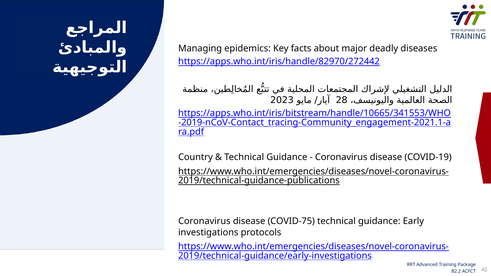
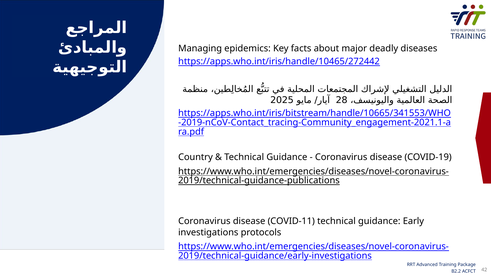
https://apps.who.int/iris/handle/82970/272442: https://apps.who.int/iris/handle/82970/272442 -> https://apps.who.int/iris/handle/10465/272442
2023: 2023 -> 2025
COVID-75: COVID-75 -> COVID-11
